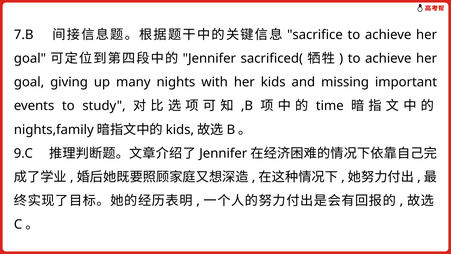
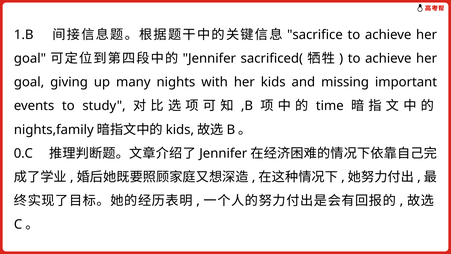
7.B: 7.B -> 1.B
9.C: 9.C -> 0.C
